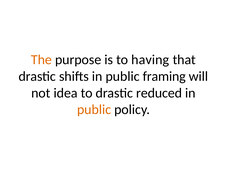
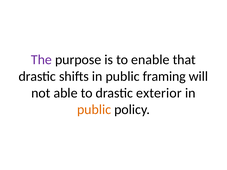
The colour: orange -> purple
having: having -> enable
idea: idea -> able
reduced: reduced -> exterior
